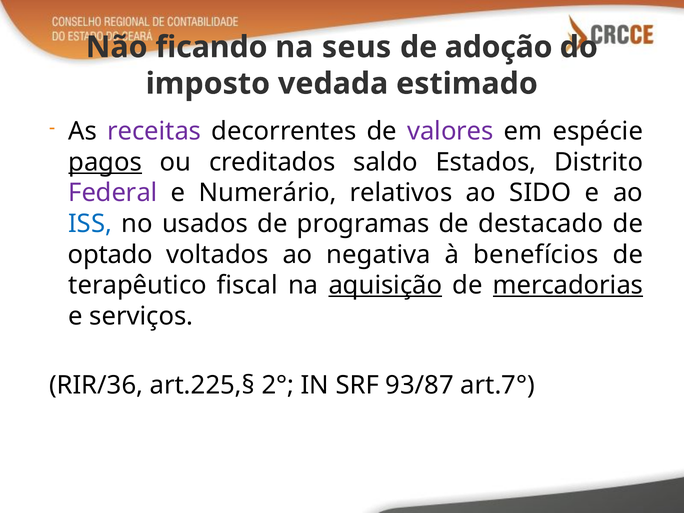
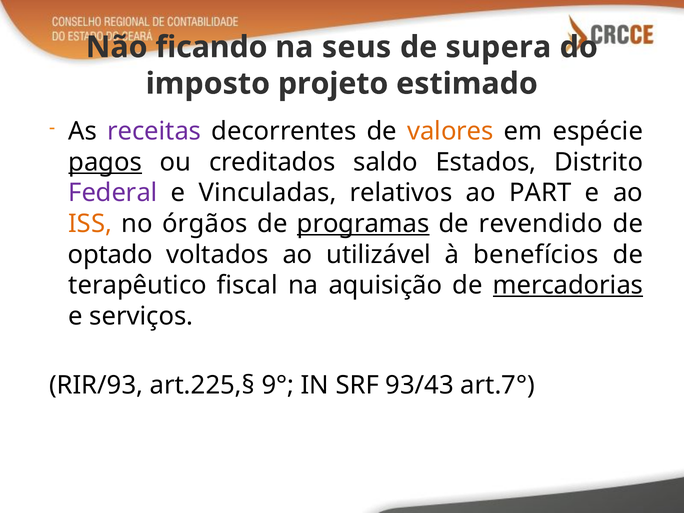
adoção: adoção -> supera
vedada: vedada -> projeto
valores colour: purple -> orange
Numerário: Numerário -> Vinculadas
SIDO: SIDO -> PART
ISS colour: blue -> orange
usados: usados -> órgãos
programas underline: none -> present
destacado: destacado -> revendido
negativa: negativa -> utilizável
aquisição underline: present -> none
RIR/36: RIR/36 -> RIR/93
2°: 2° -> 9°
93/87: 93/87 -> 93/43
